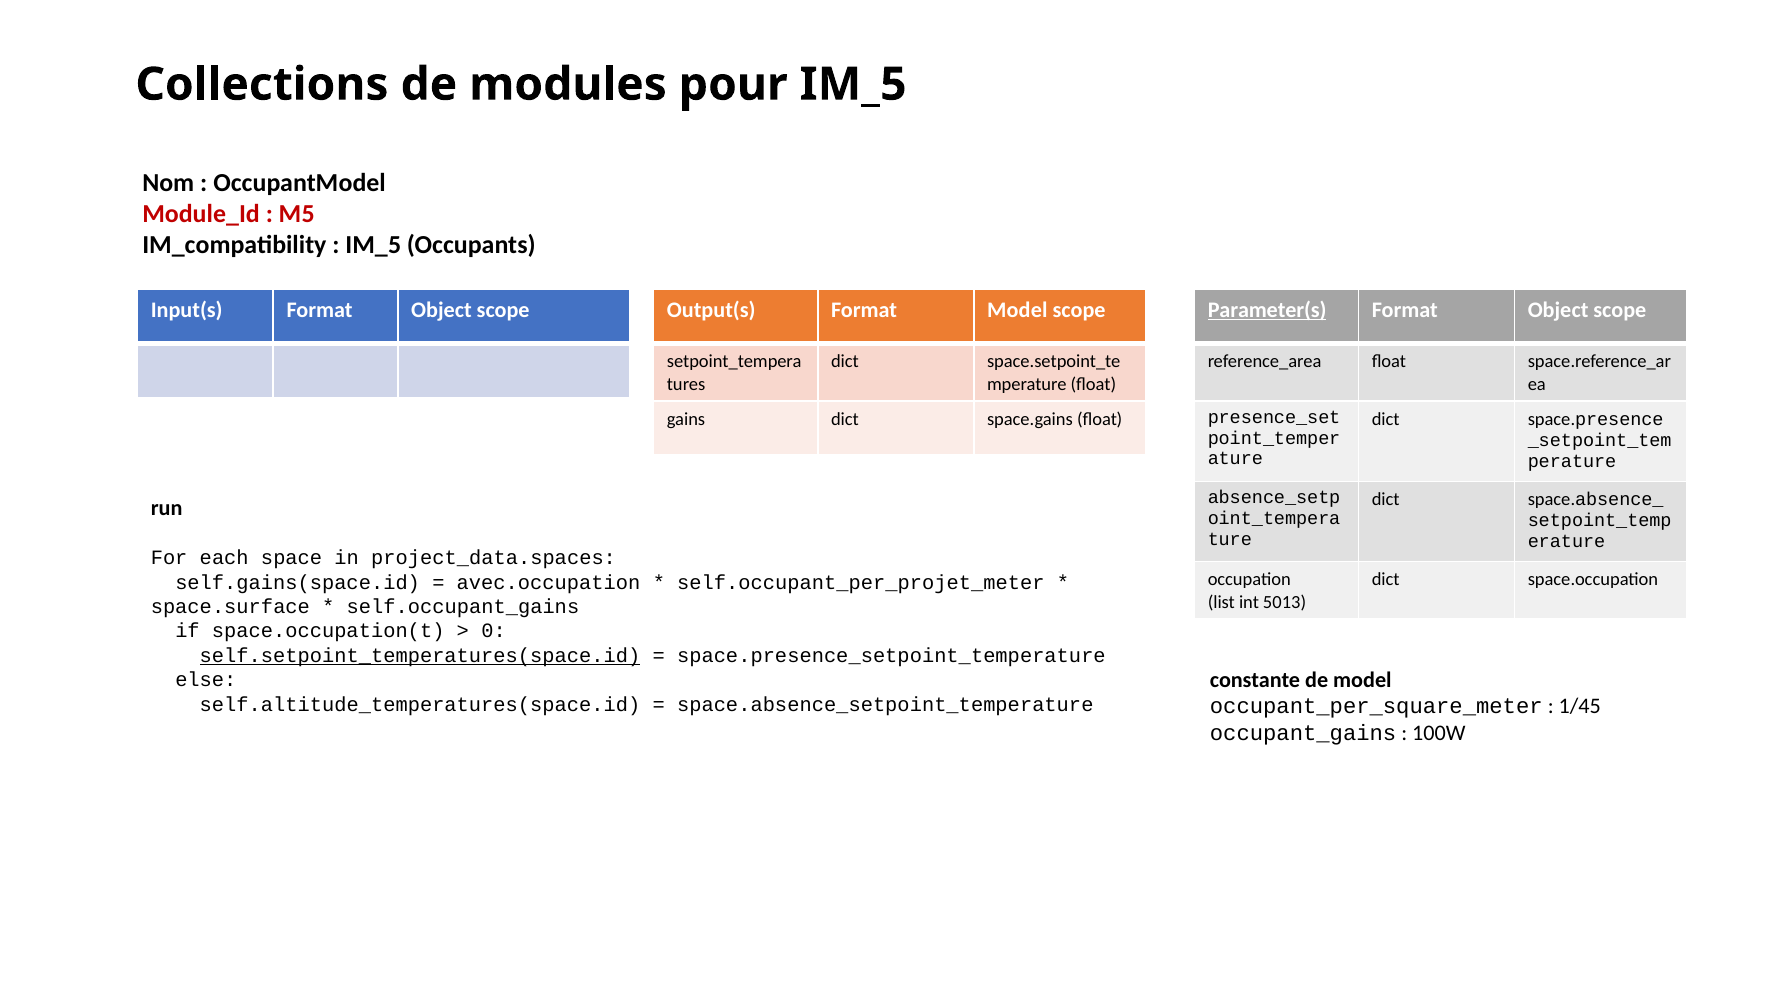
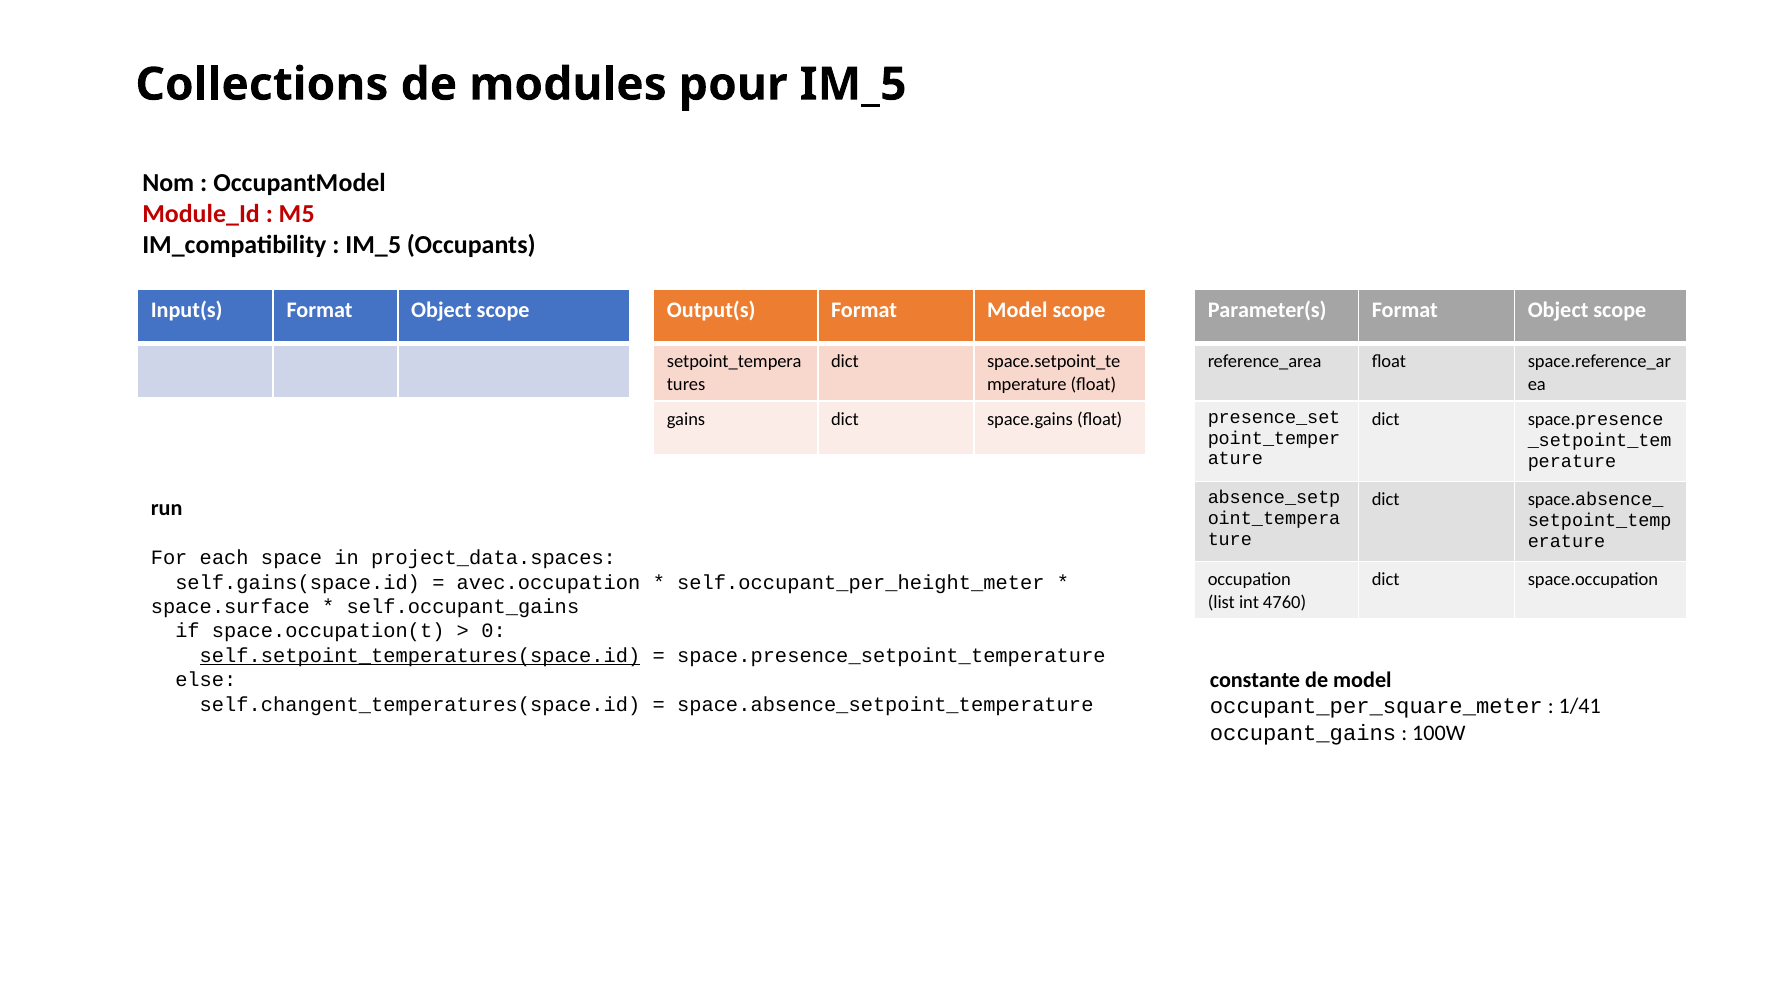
Parameter(s underline: present -> none
self.occupant_per_projet_meter: self.occupant_per_projet_meter -> self.occupant_per_height_meter
5013: 5013 -> 4760
self.altitude_temperatures(space.id: self.altitude_temperatures(space.id -> self.changent_temperatures(space.id
1/45: 1/45 -> 1/41
